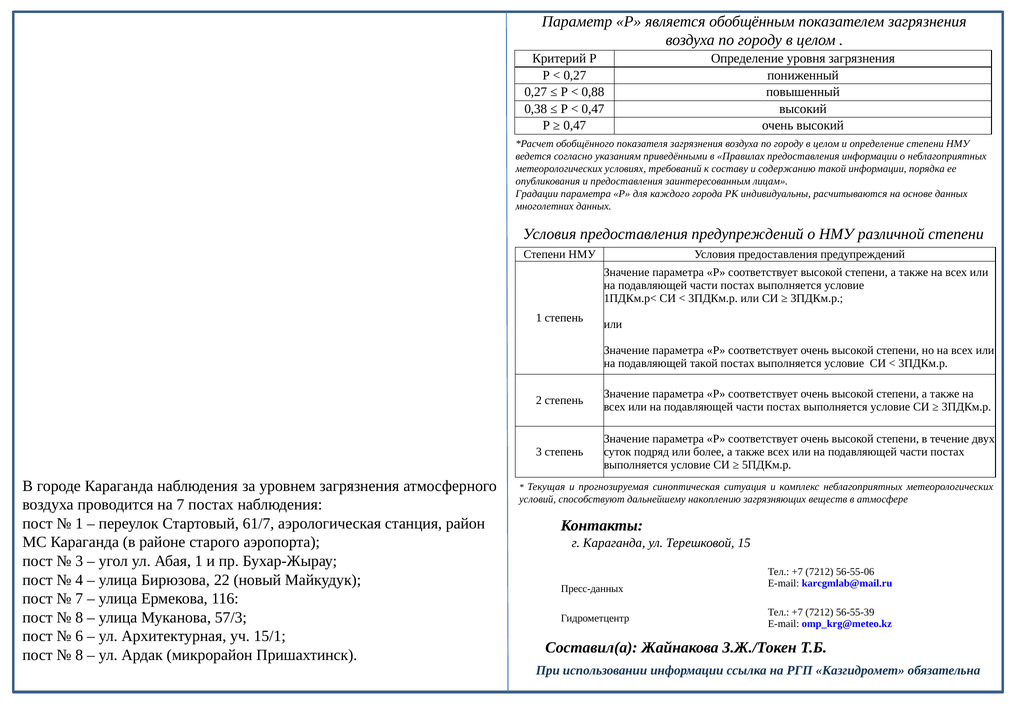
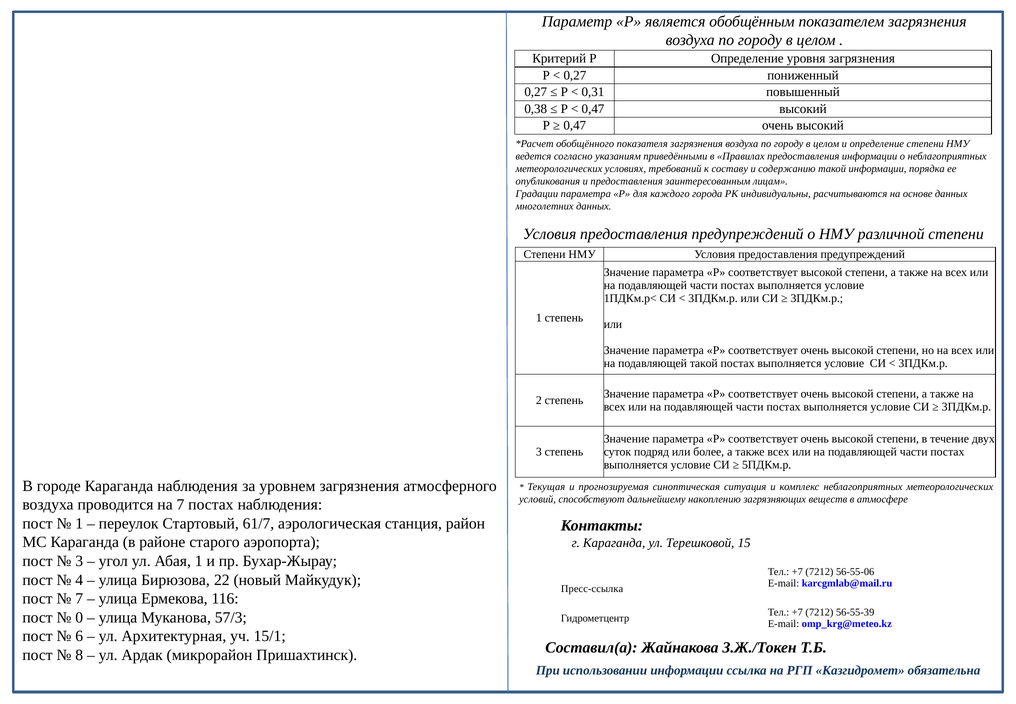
0,88: 0,88 -> 0,31
Пресс-данных: Пресс-данных -> Пресс-ссылка
8 at (79, 617): 8 -> 0
